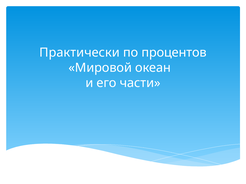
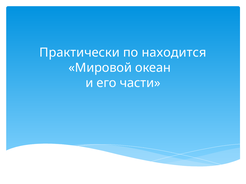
процентов: процентов -> находится
